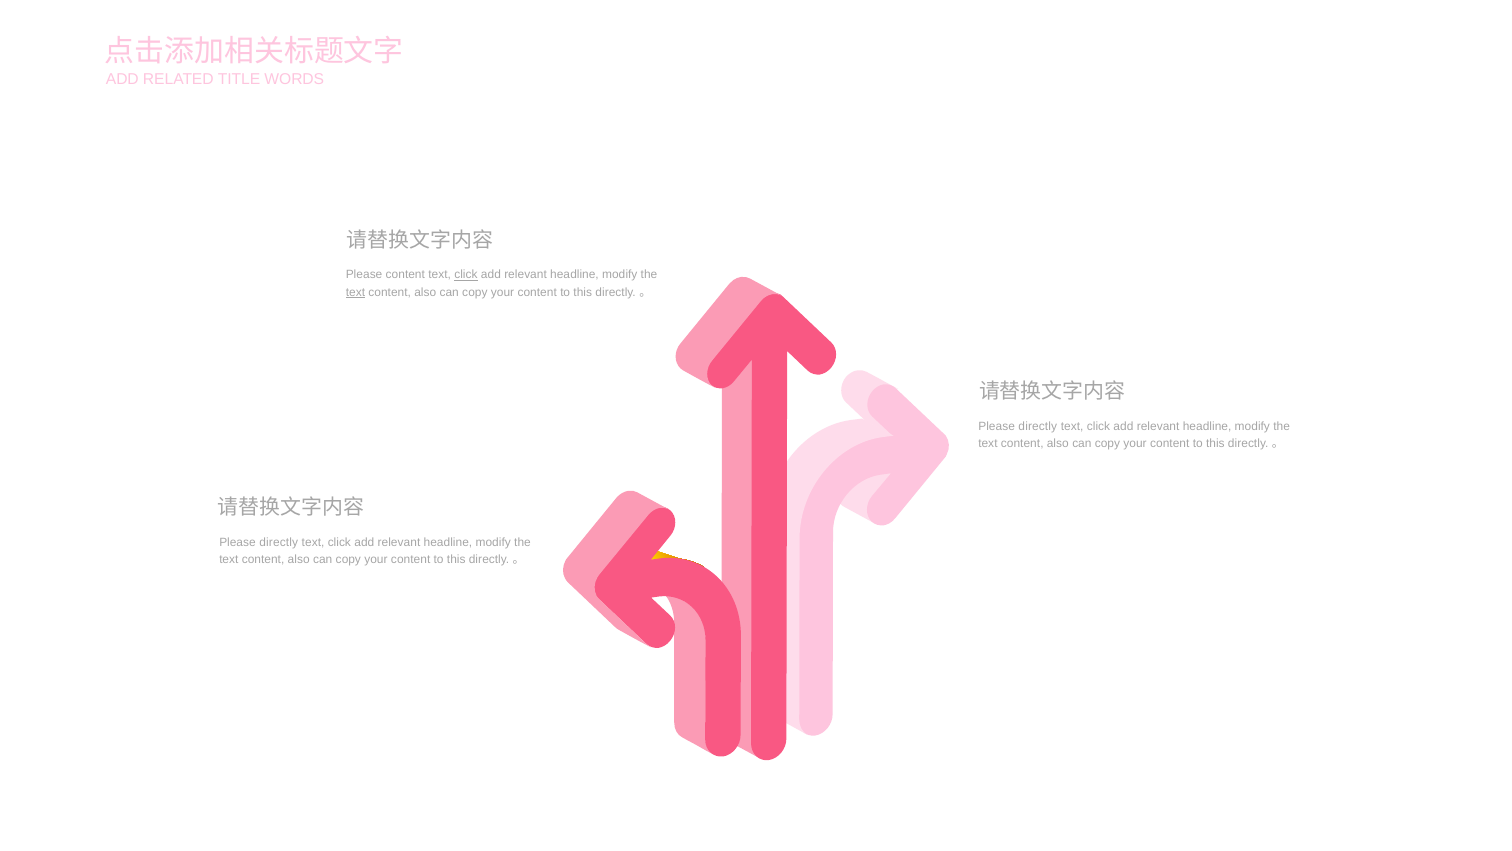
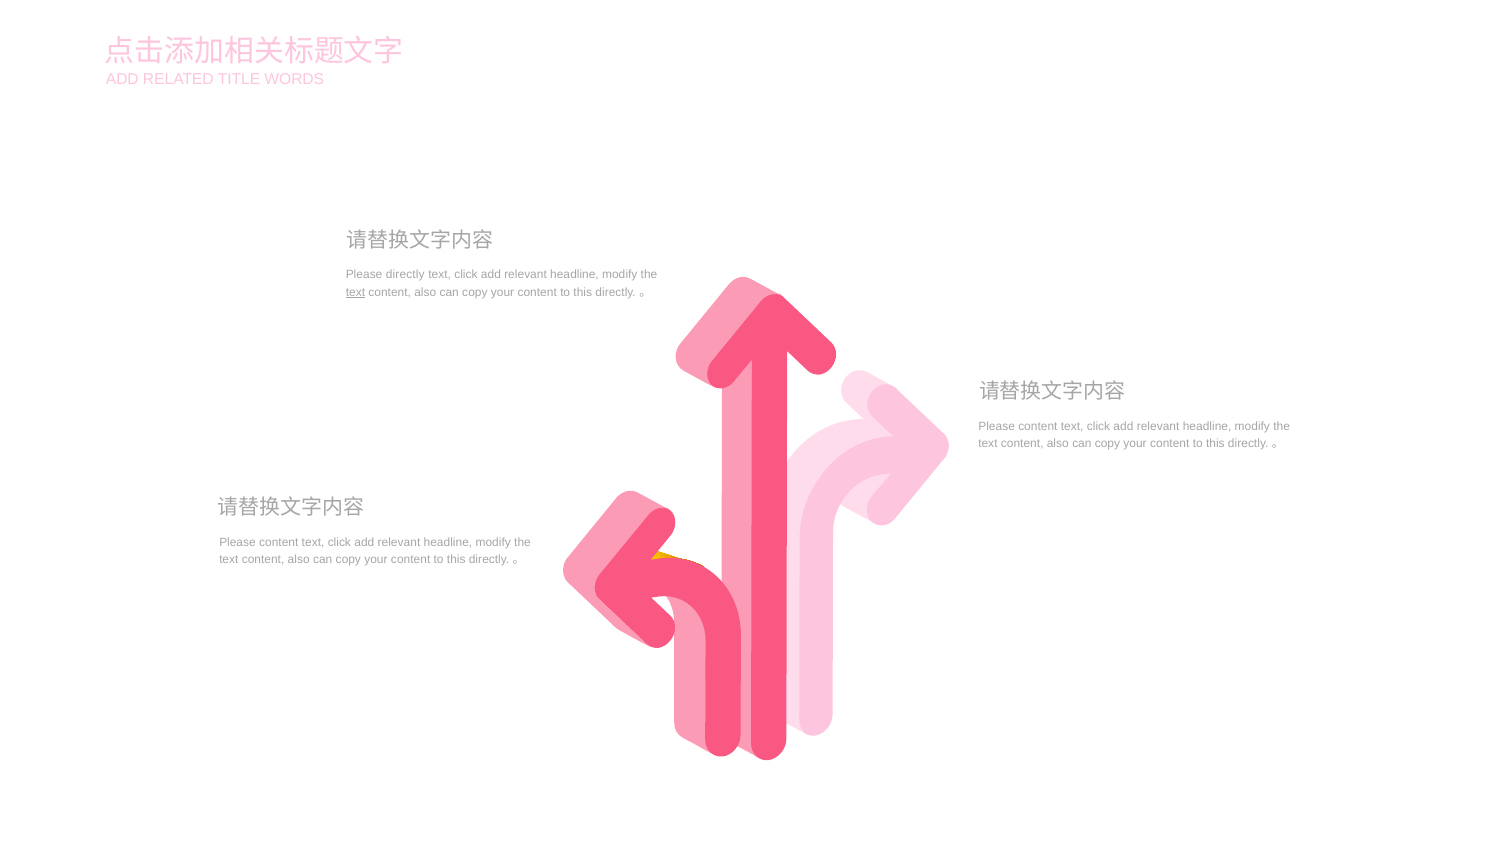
Please content: content -> directly
click at (466, 275) underline: present -> none
directly at (1038, 426): directly -> content
directly at (279, 542): directly -> content
